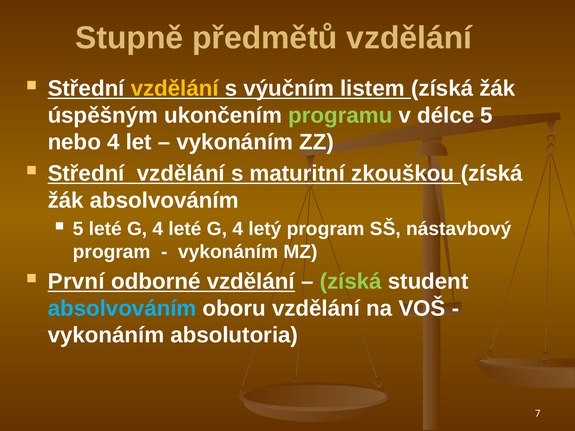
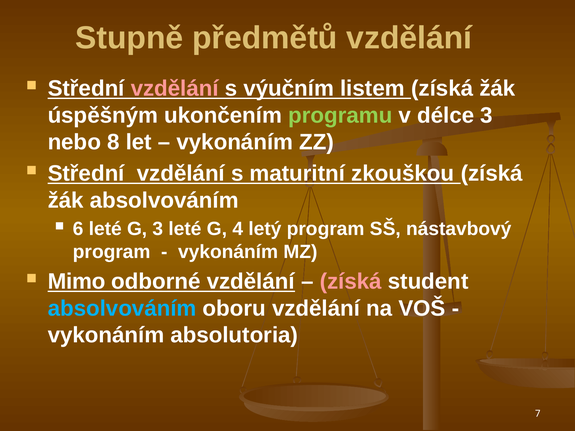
vzdělání at (175, 89) colour: yellow -> pink
délce 5: 5 -> 3
nebo 4: 4 -> 8
5 at (78, 229): 5 -> 6
4 at (158, 229): 4 -> 3
První: První -> Mimo
získá at (351, 282) colour: light green -> pink
